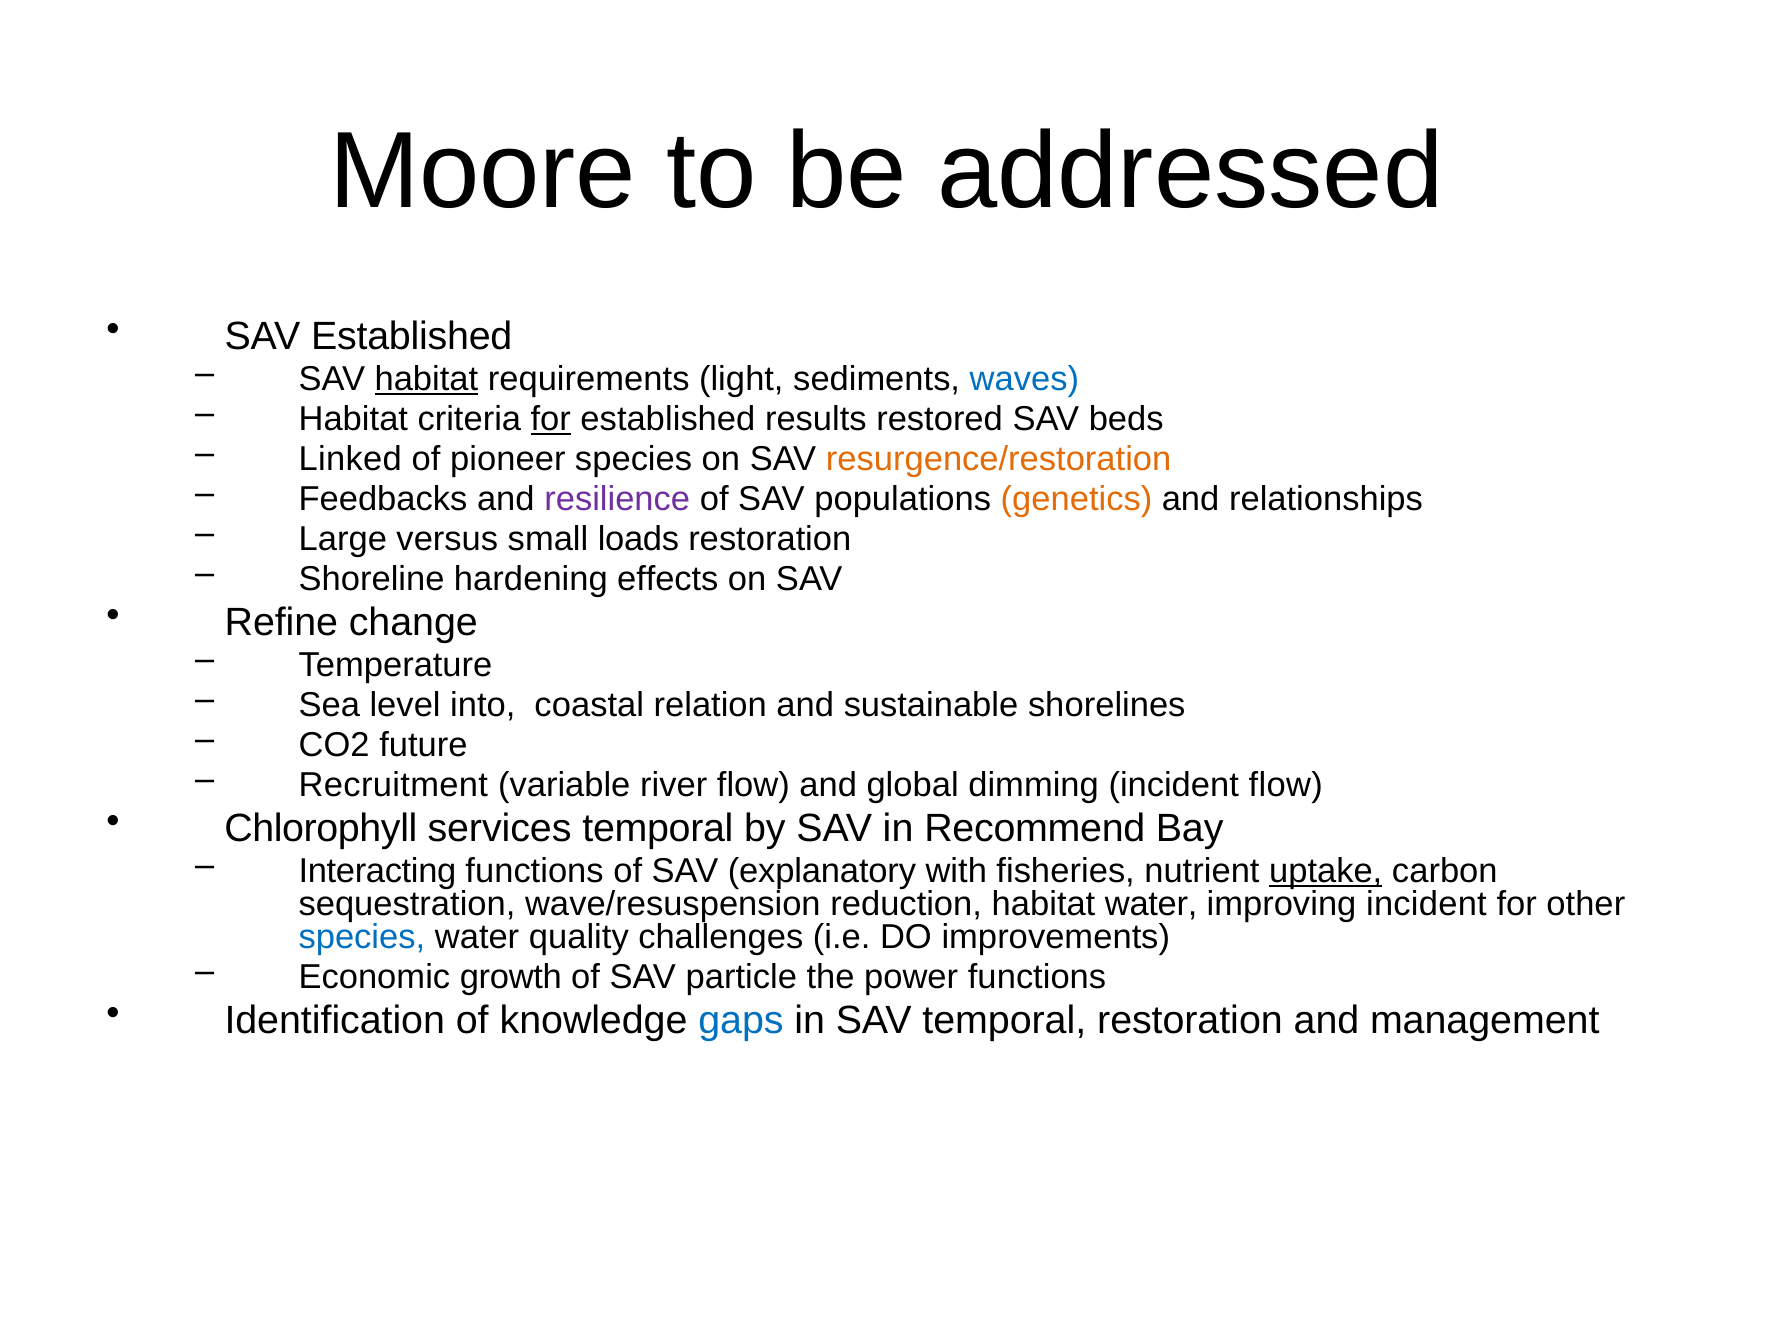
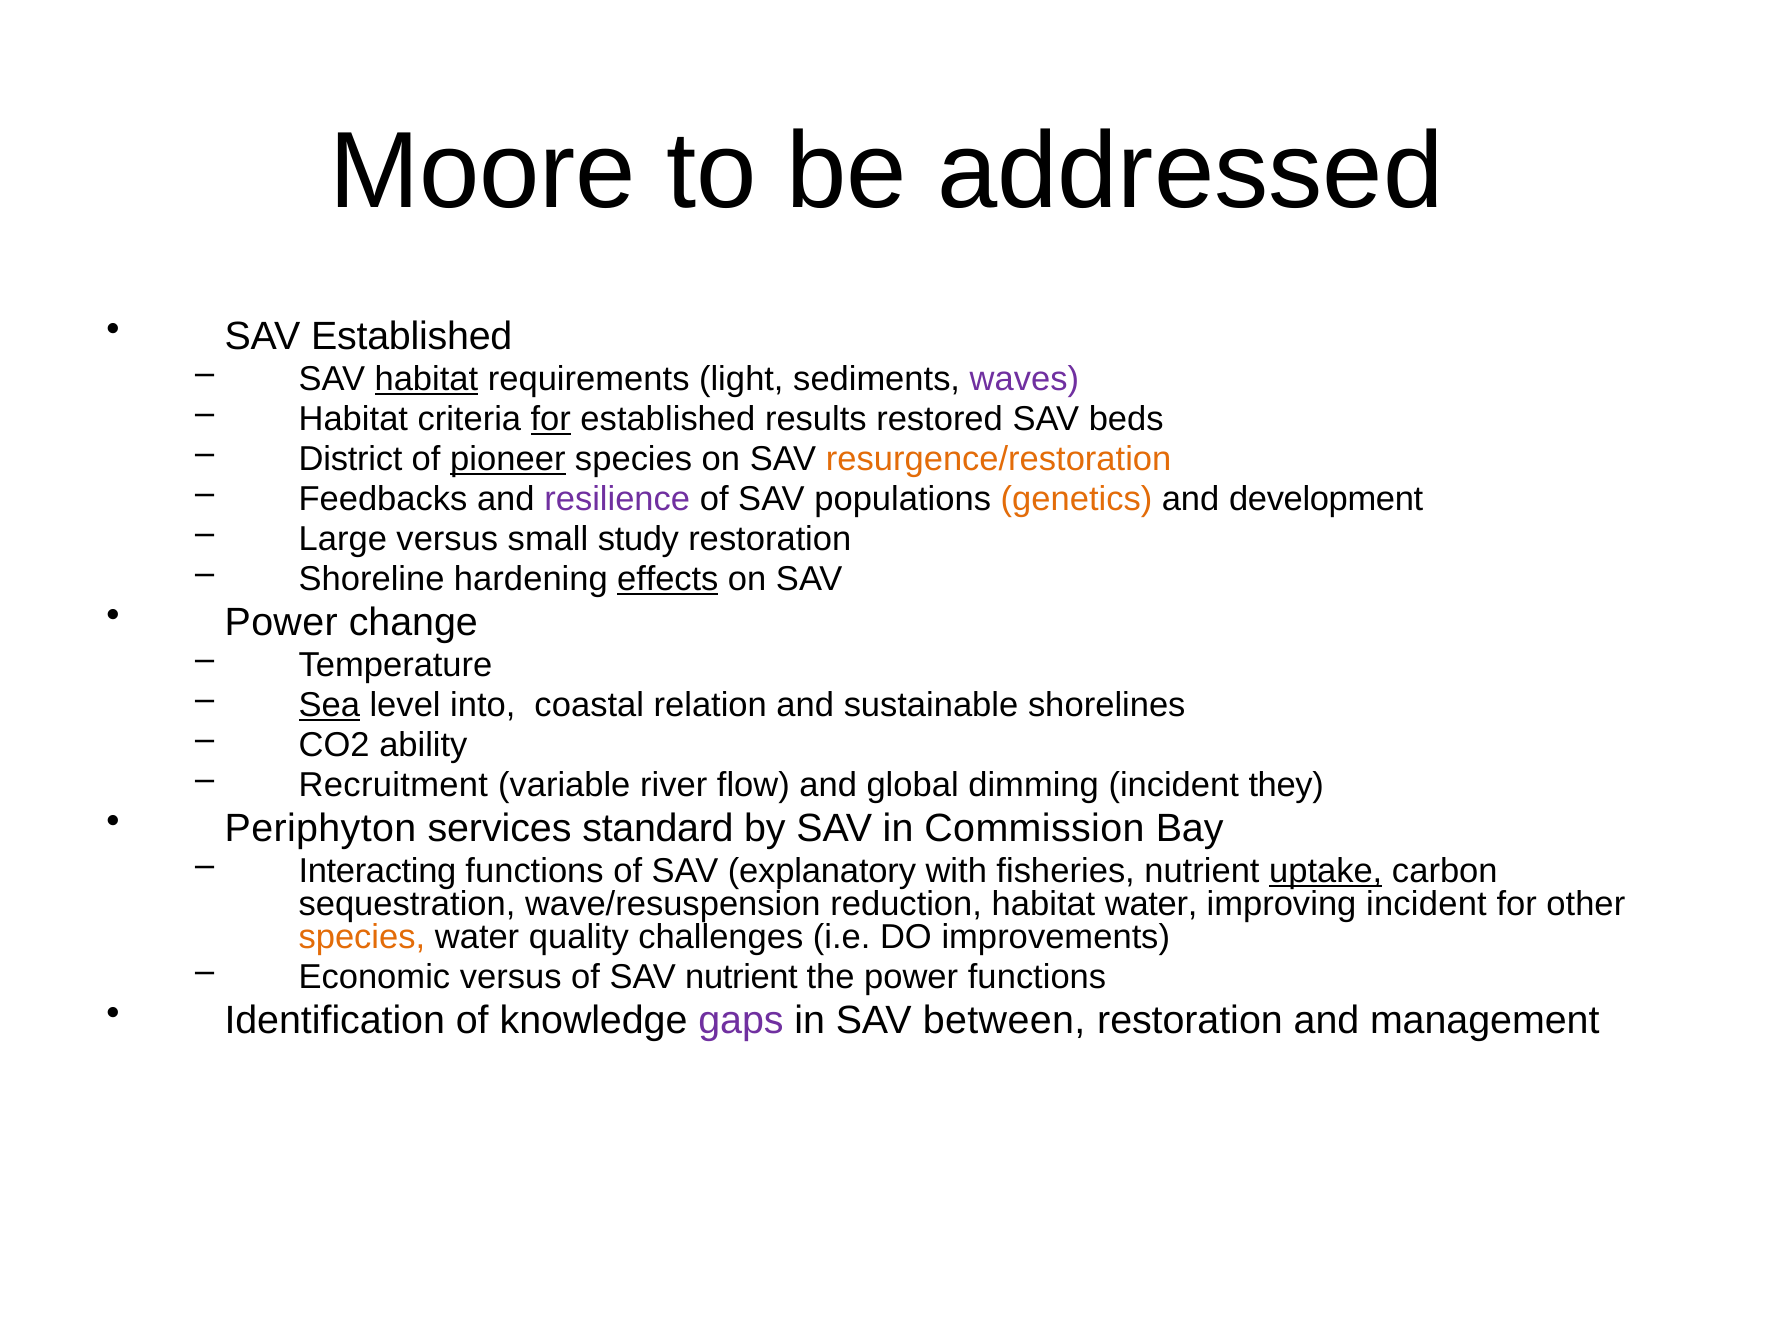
waves colour: blue -> purple
Linked: Linked -> District
pioneer underline: none -> present
relationships: relationships -> development
loads: loads -> study
effects underline: none -> present
Refine at (281, 622): Refine -> Power
Sea underline: none -> present
future: future -> ability
incident flow: flow -> they
Chlorophyll: Chlorophyll -> Periphyton
services temporal: temporal -> standard
Recommend: Recommend -> Commission
species at (362, 937) colour: blue -> orange
Economic growth: growth -> versus
SAV particle: particle -> nutrient
gaps colour: blue -> purple
SAV temporal: temporal -> between
